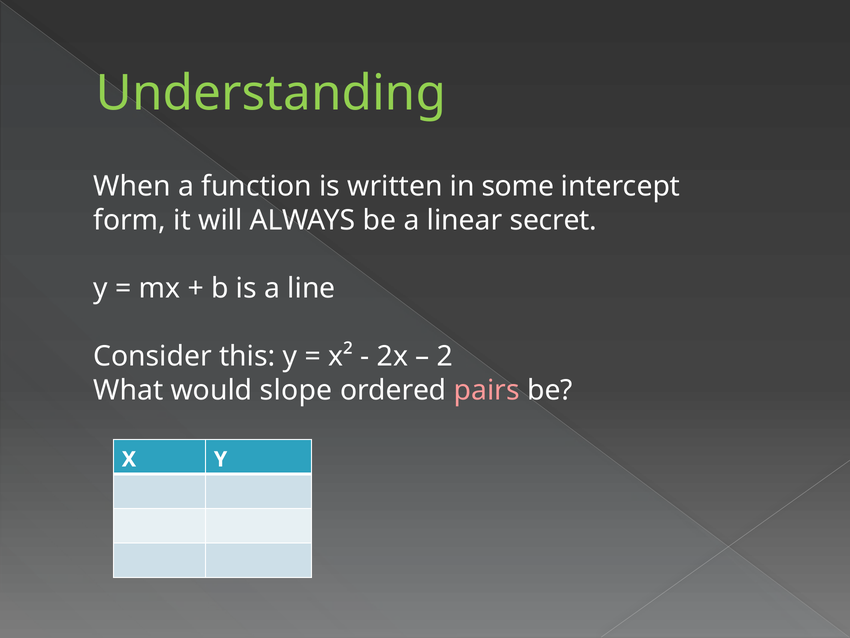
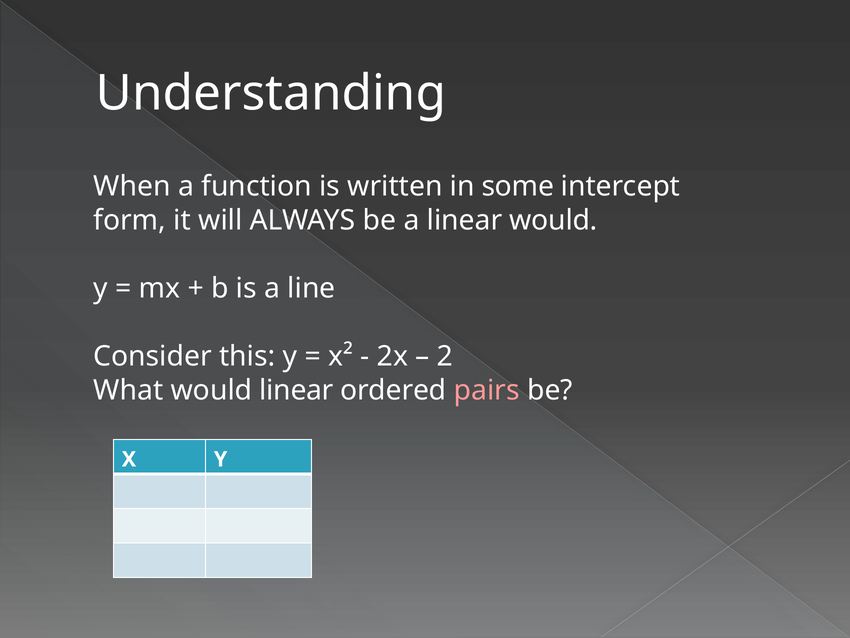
Understanding colour: light green -> white
linear secret: secret -> would
would slope: slope -> linear
